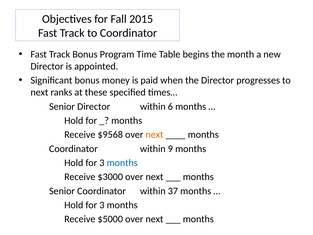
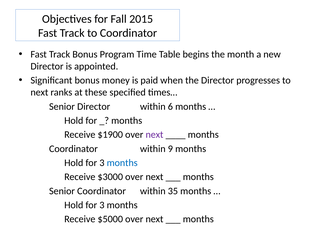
$9568: $9568 -> $1900
next at (154, 135) colour: orange -> purple
37: 37 -> 35
